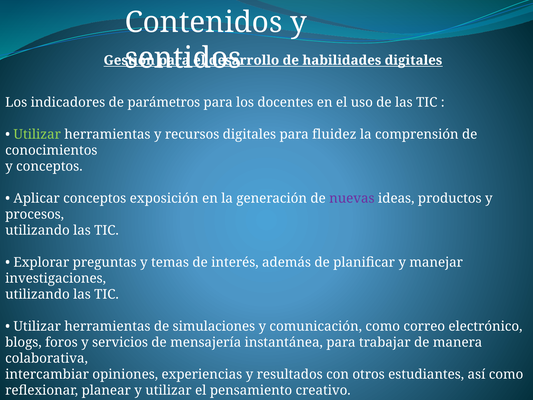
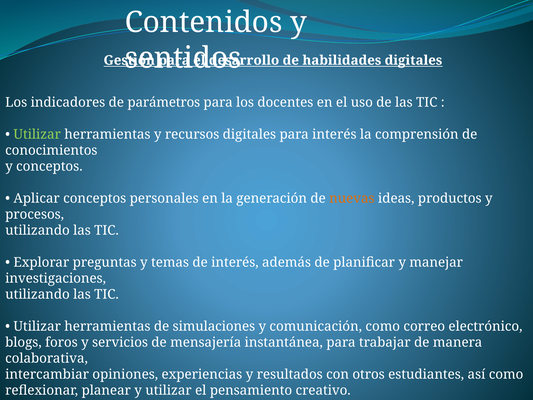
para fluidez: fluidez -> interés
exposición: exposición -> personales
nuevas colour: purple -> orange
